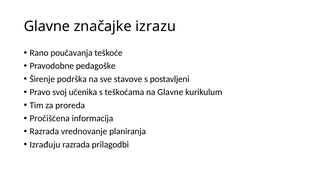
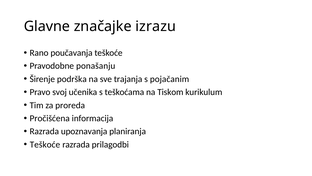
pedagoške: pedagoške -> ponašanju
stavove: stavove -> trajanja
postavljeni: postavljeni -> pojačanim
na Glavne: Glavne -> Tiskom
vrednovanje: vrednovanje -> upoznavanja
Izrađuju at (45, 144): Izrađuju -> Teškoće
